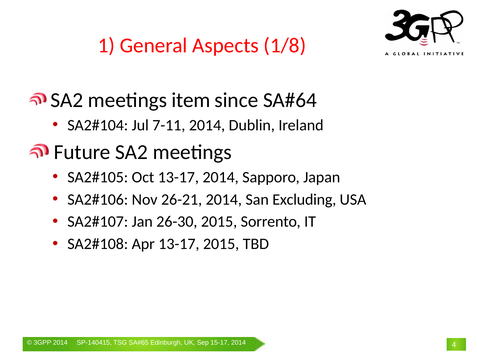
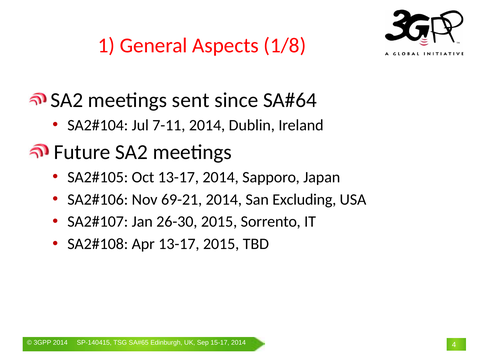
item: item -> sent
26-21: 26-21 -> 69-21
